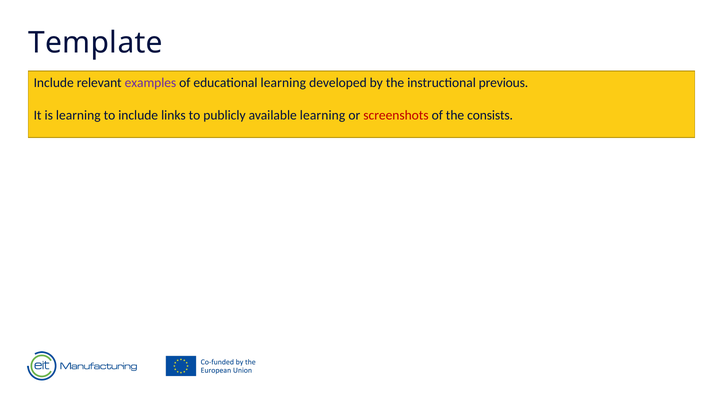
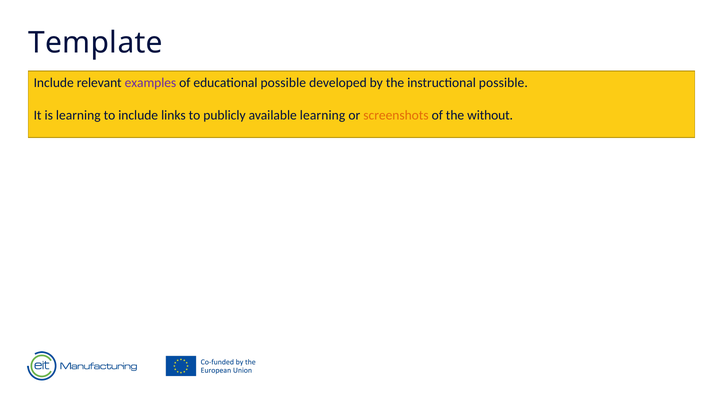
educational learning: learning -> possible
instructional previous: previous -> possible
screenshots colour: red -> orange
consists: consists -> without
